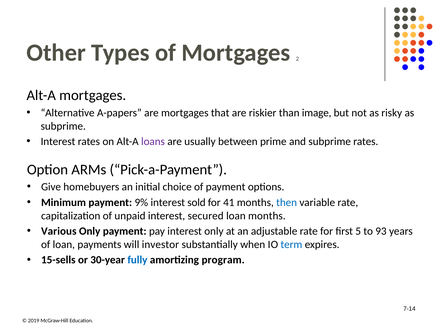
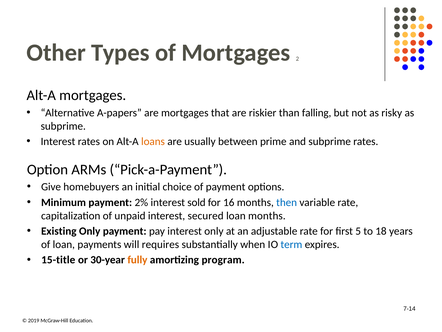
image: image -> falling
loans colour: purple -> orange
9%: 9% -> 2%
41: 41 -> 16
Various: Various -> Existing
93: 93 -> 18
investor: investor -> requires
15-sells: 15-sells -> 15-title
fully colour: blue -> orange
